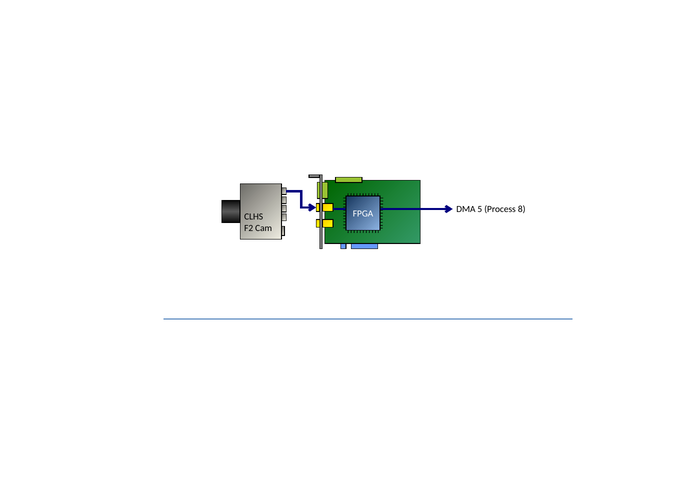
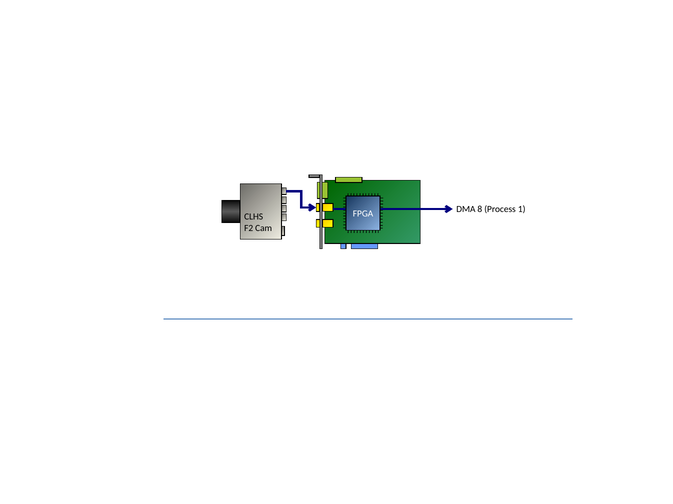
5: 5 -> 8
8: 8 -> 1
